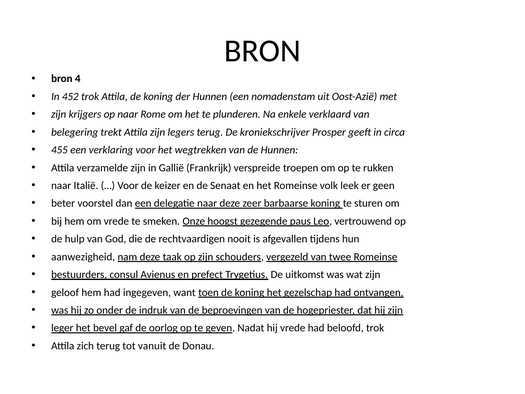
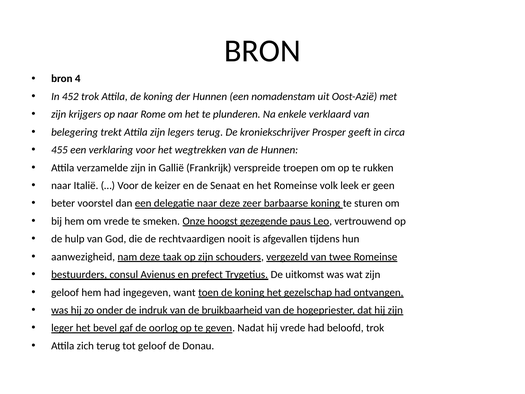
beproevingen: beproevingen -> bruikbaarheid
tot vanuit: vanuit -> geloof
